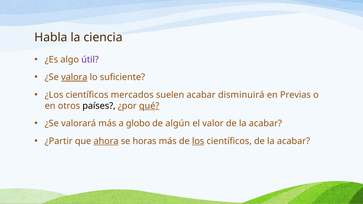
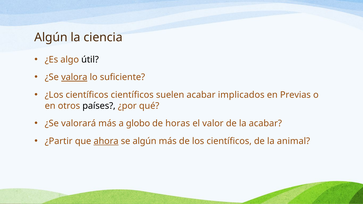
Habla at (51, 37): Habla -> Algún
útil colour: purple -> black
científicos mercados: mercados -> científicos
disminuirá: disminuirá -> implicados
qué underline: present -> none
algún: algún -> horas
se horas: horas -> algún
los underline: present -> none
científicos de la acabar: acabar -> animal
